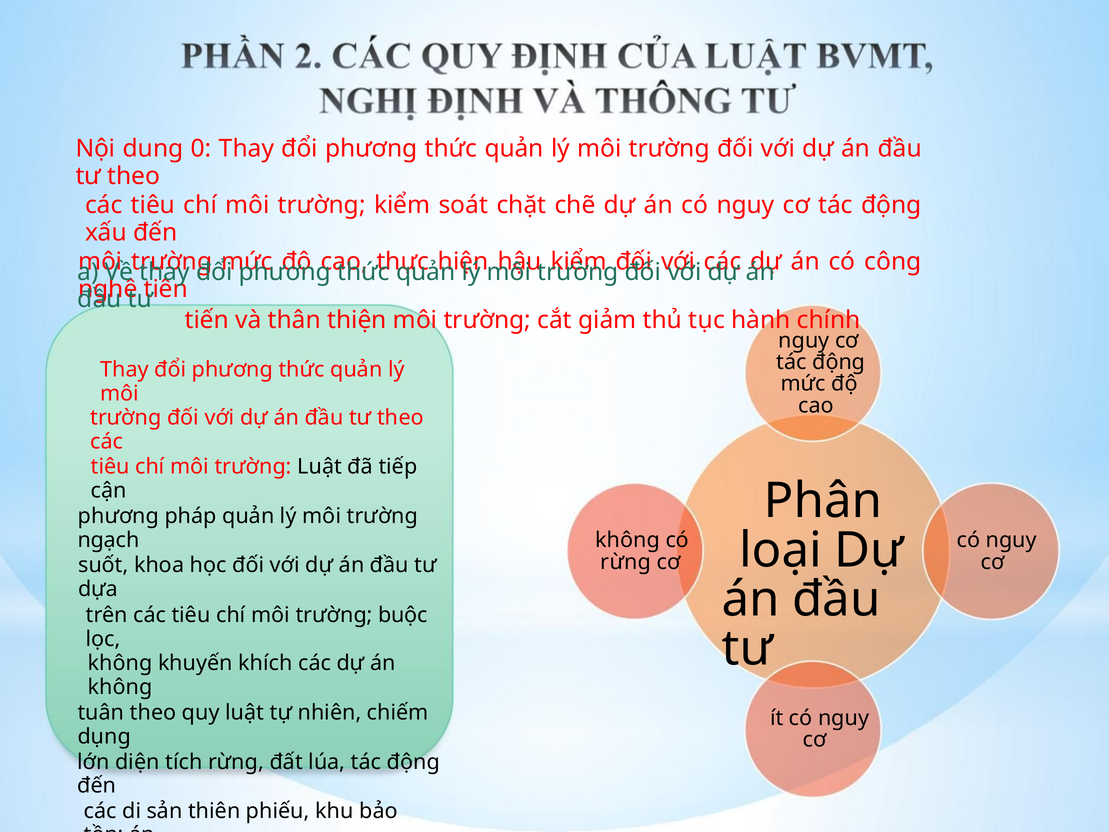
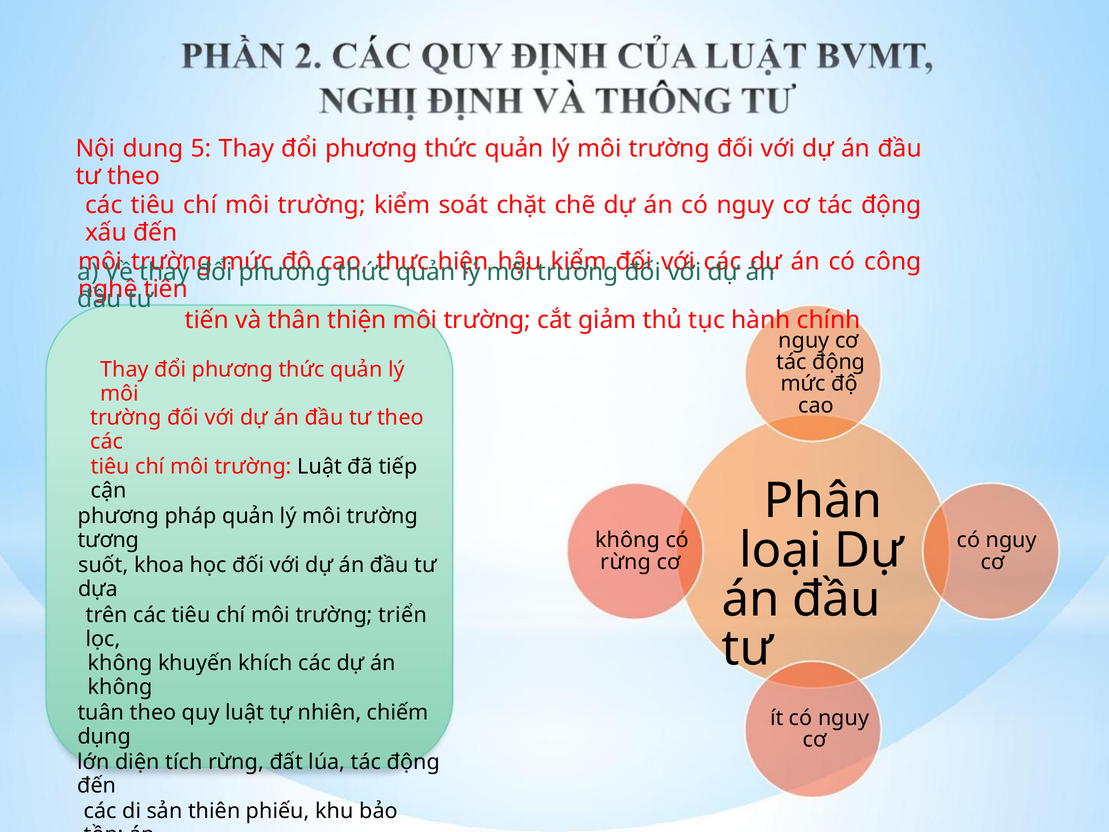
0: 0 -> 5
ngạch: ngạch -> tương
buộc: buộc -> triển
